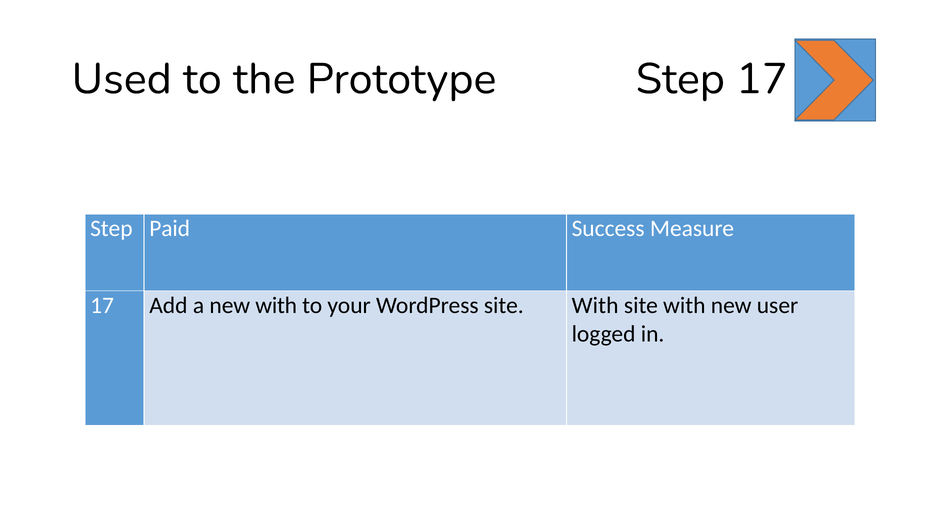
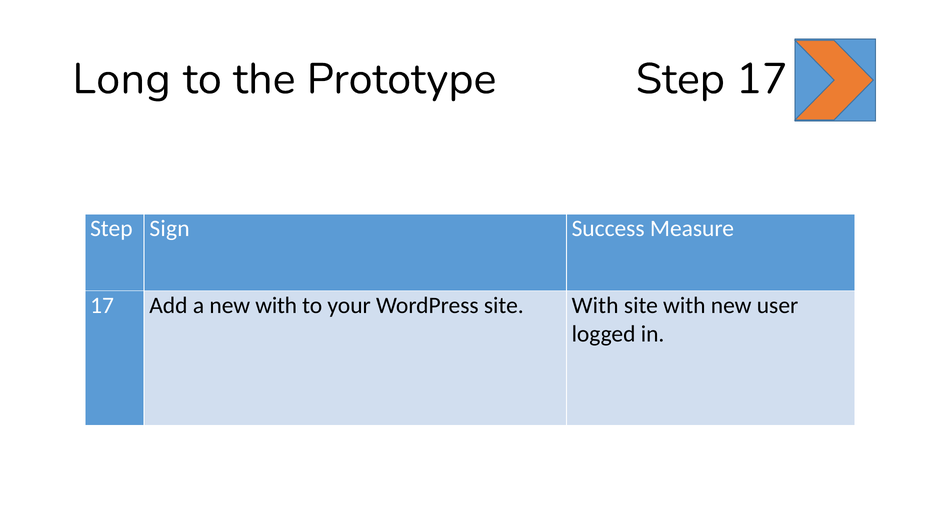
Used: Used -> Long
Paid: Paid -> Sign
